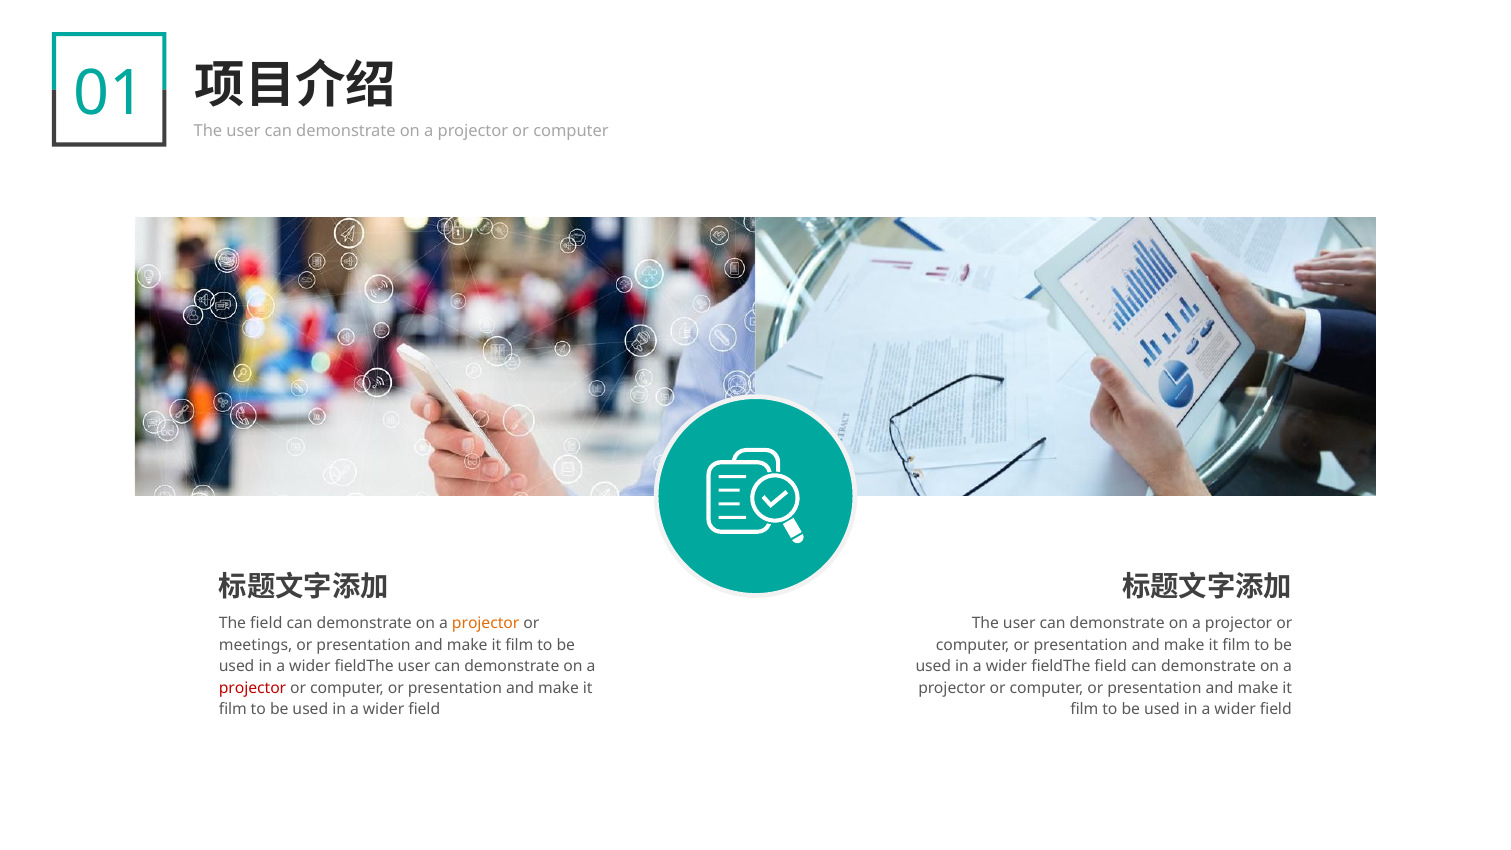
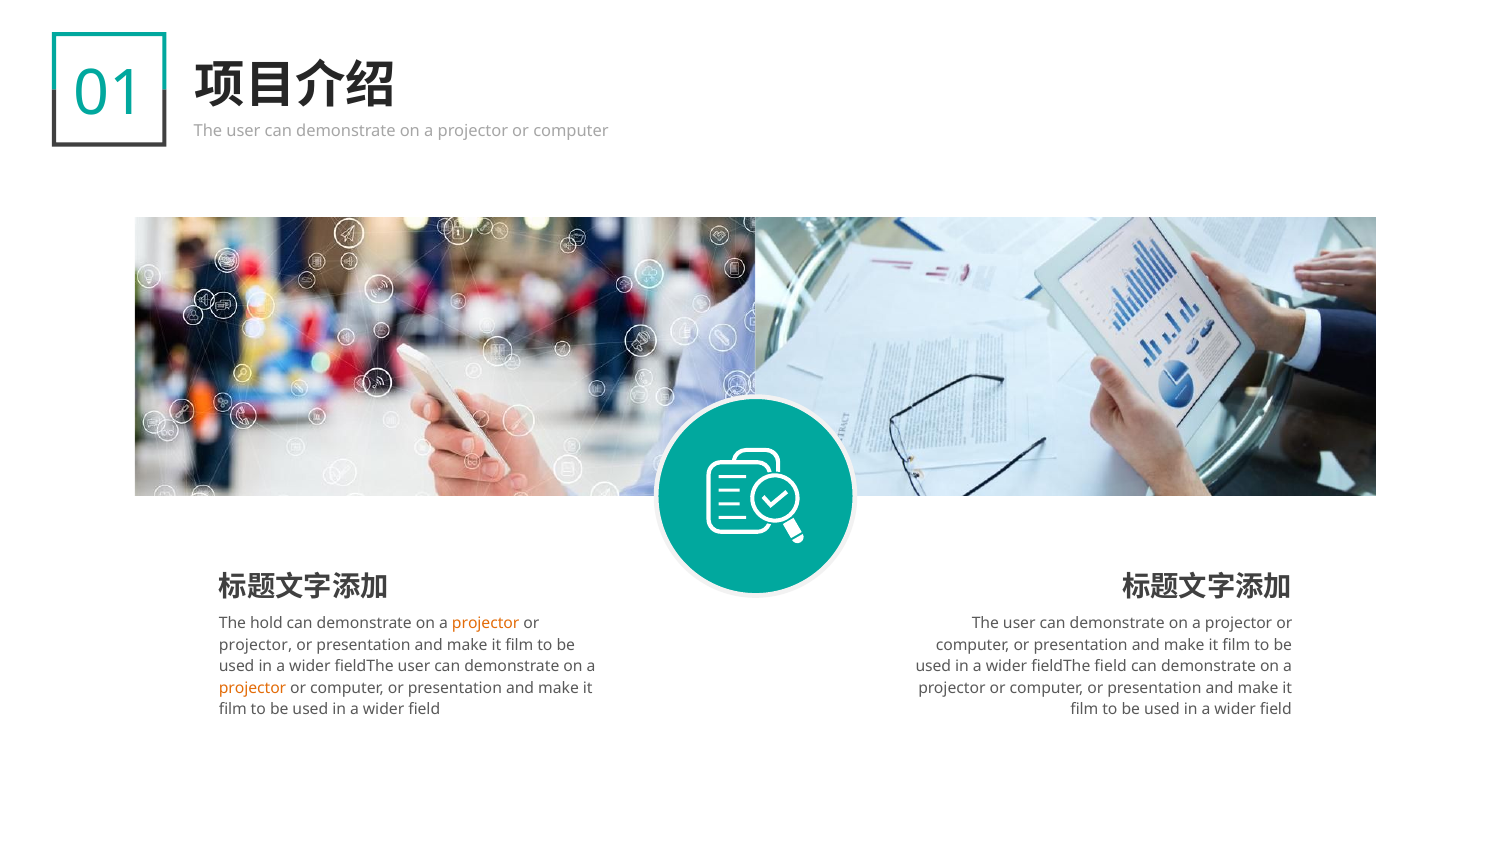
The field: field -> hold
meetings at (256, 645): meetings -> projector
projector at (253, 688) colour: red -> orange
